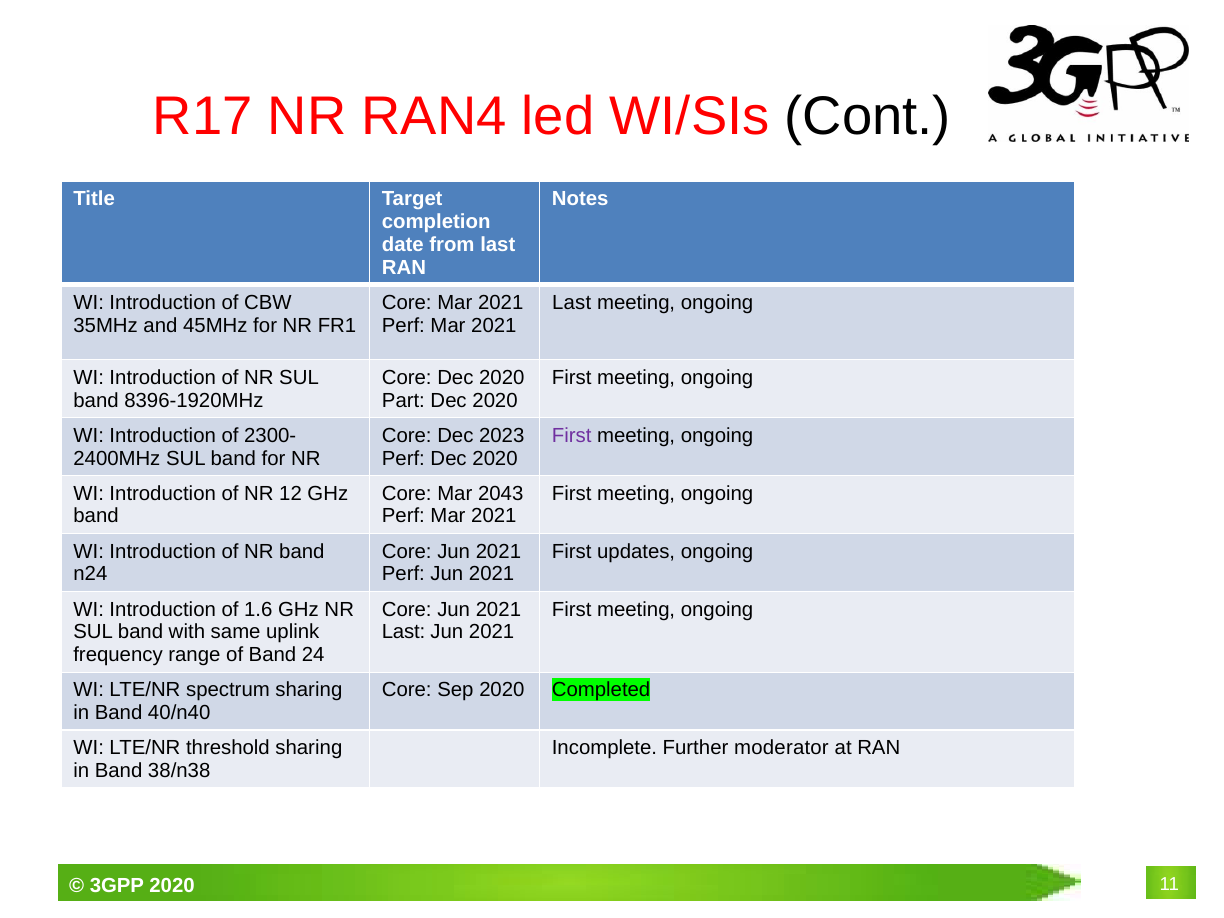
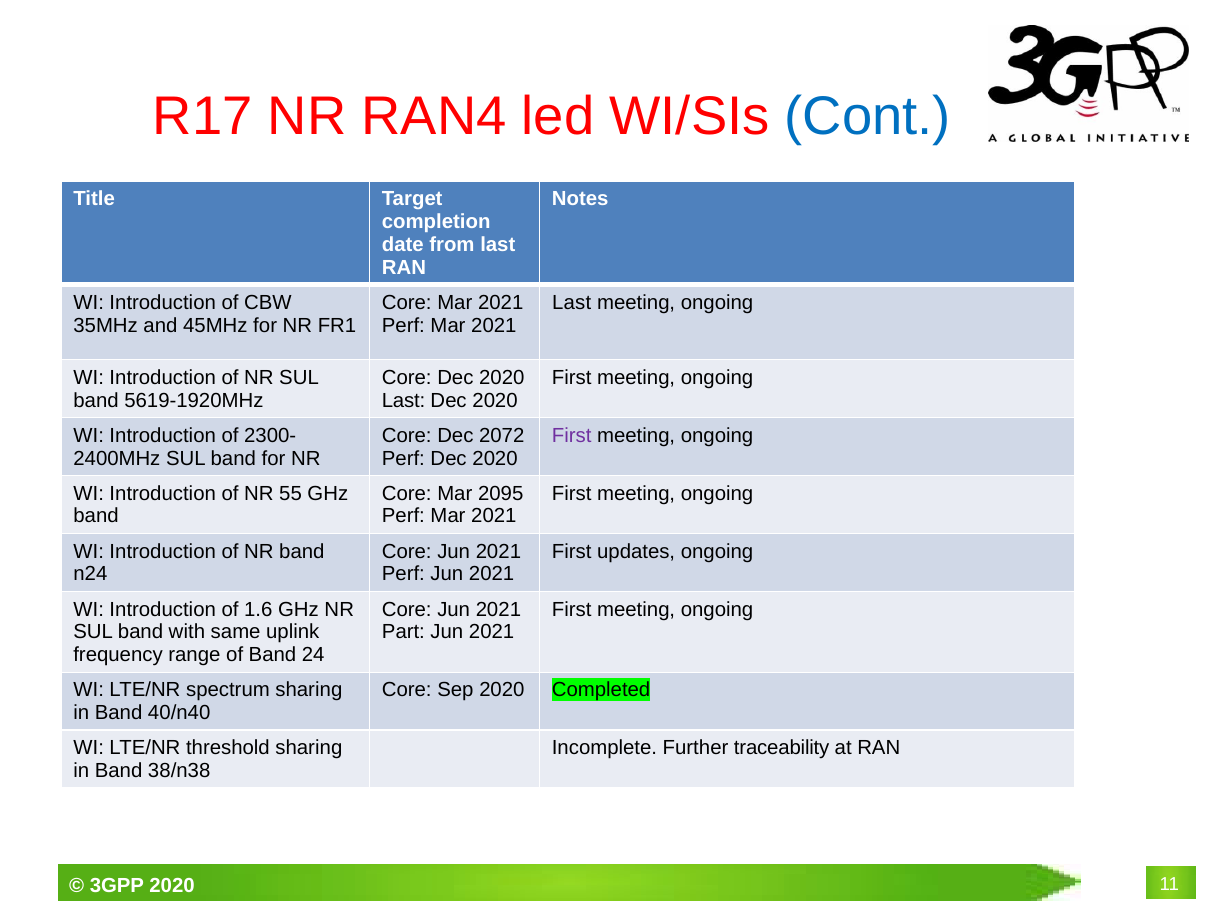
Cont colour: black -> blue
8396-1920MHz: 8396-1920MHz -> 5619-1920MHz
Part at (403, 400): Part -> Last
2023: 2023 -> 2072
12: 12 -> 55
2043: 2043 -> 2095
Last at (404, 632): Last -> Part
moderator: moderator -> traceability
